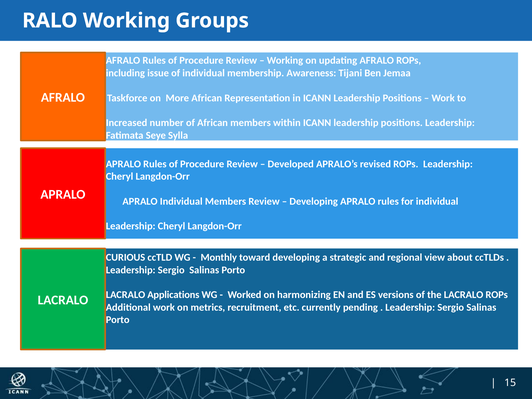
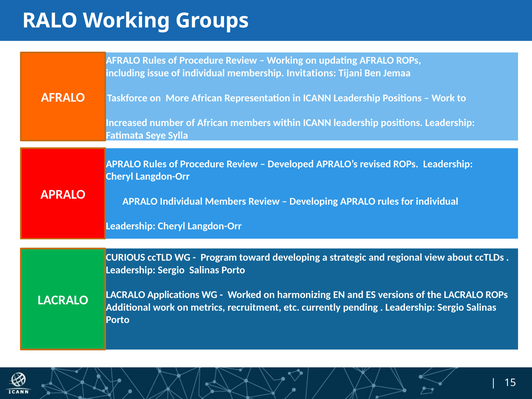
Awareness: Awareness -> Invitations
Monthly: Monthly -> Program
